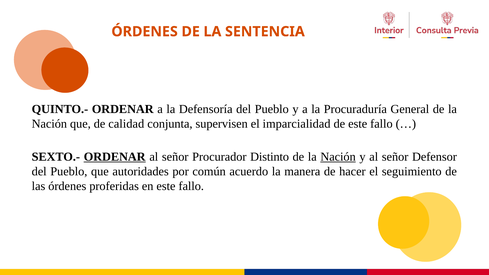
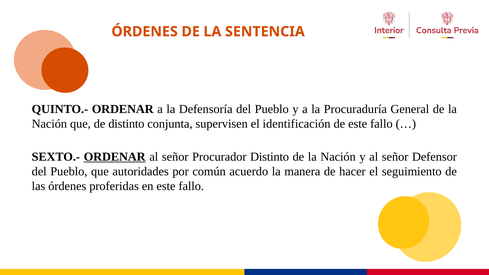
de calidad: calidad -> distinto
imparcialidad: imparcialidad -> identificación
Nación at (338, 157) underline: present -> none
